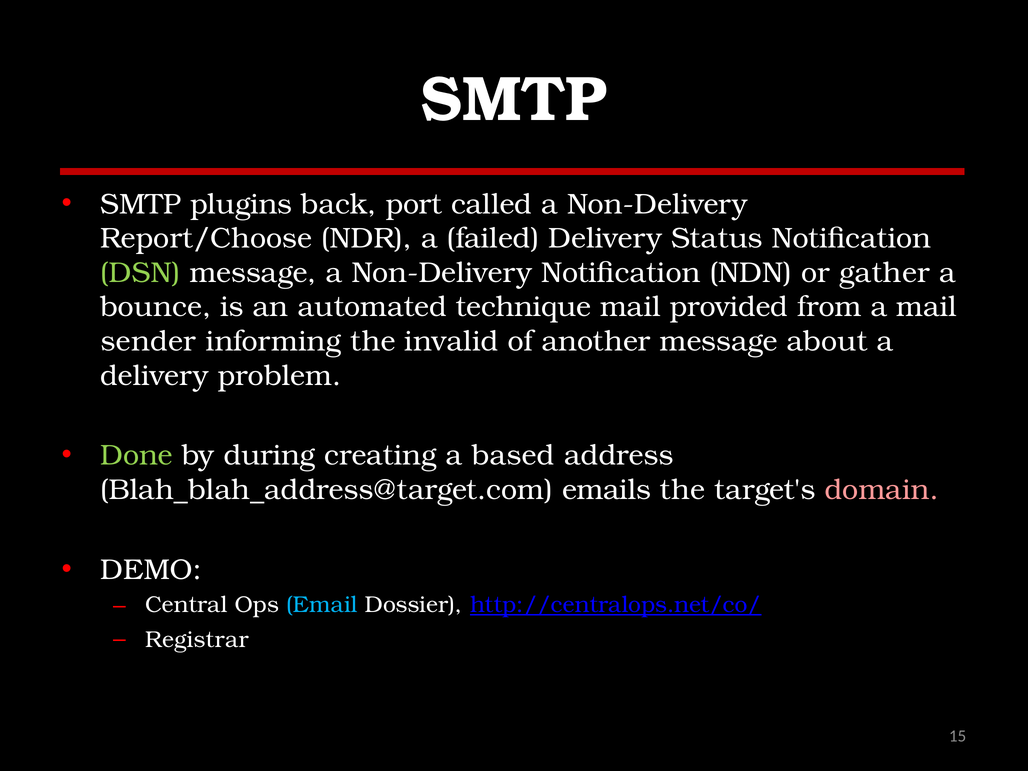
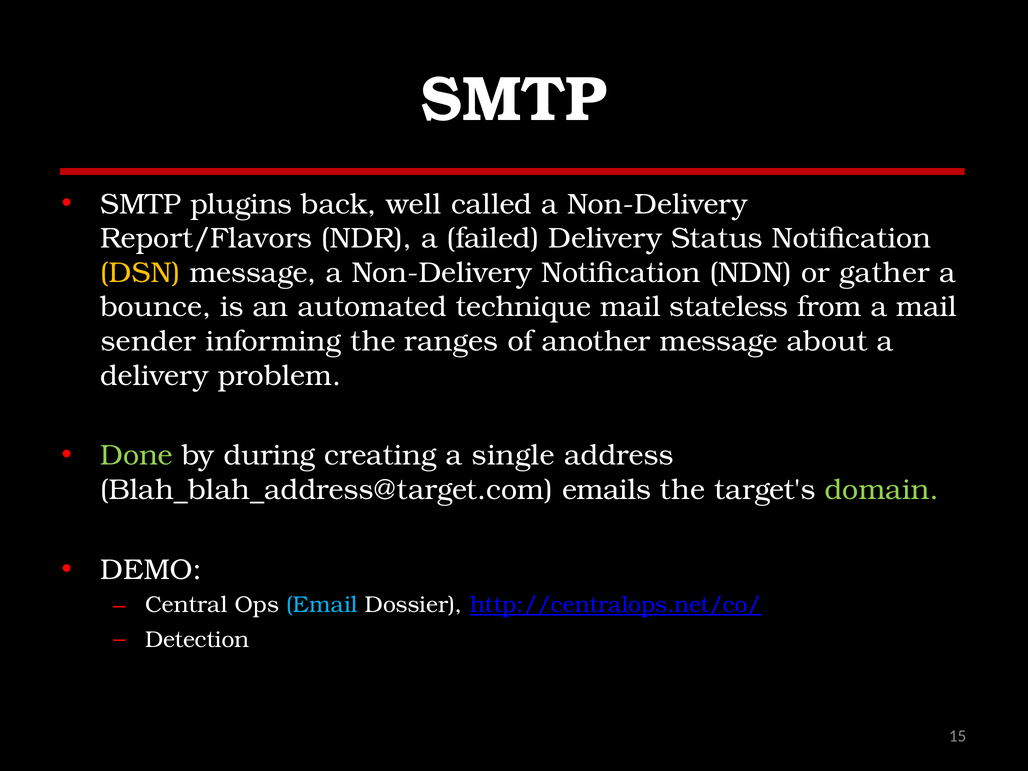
port: port -> well
Report/Choose: Report/Choose -> Report/Flavors
DSN colour: light green -> yellow
provided: provided -> stateless
invalid: invalid -> ranges
based: based -> single
domain colour: pink -> light green
Registrar: Registrar -> Detection
